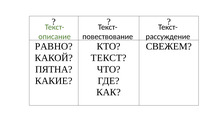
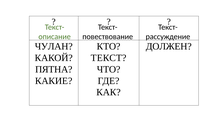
РАВНО: РАВНО -> ЧУЛАН
СВЕЖЕМ: СВЕЖЕМ -> ДОЛЖЕН
